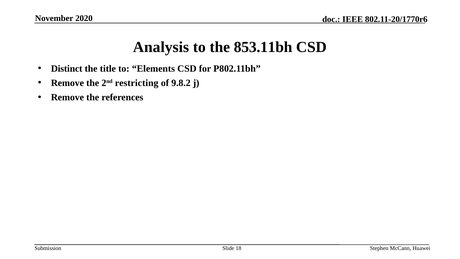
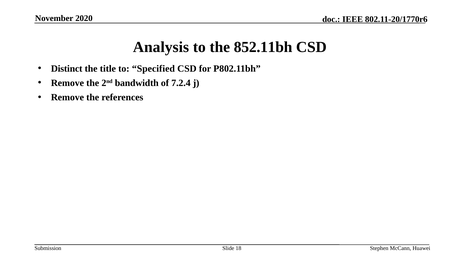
853.11bh: 853.11bh -> 852.11bh
Elements: Elements -> Specified
restricting: restricting -> bandwidth
9.8.2: 9.8.2 -> 7.2.4
